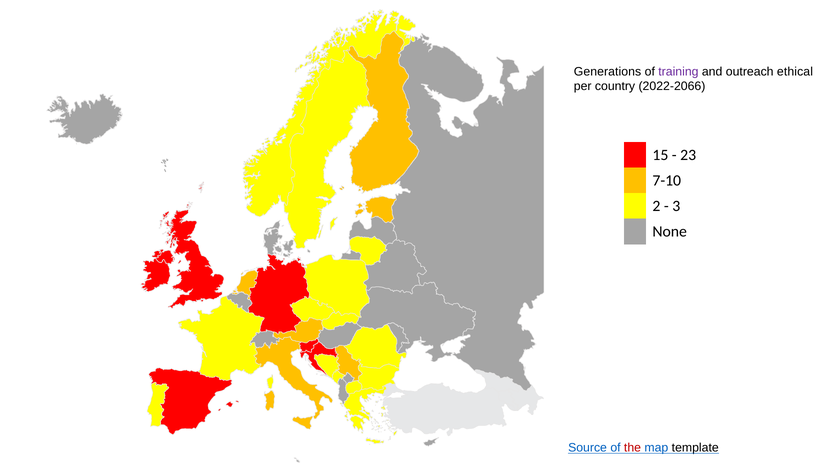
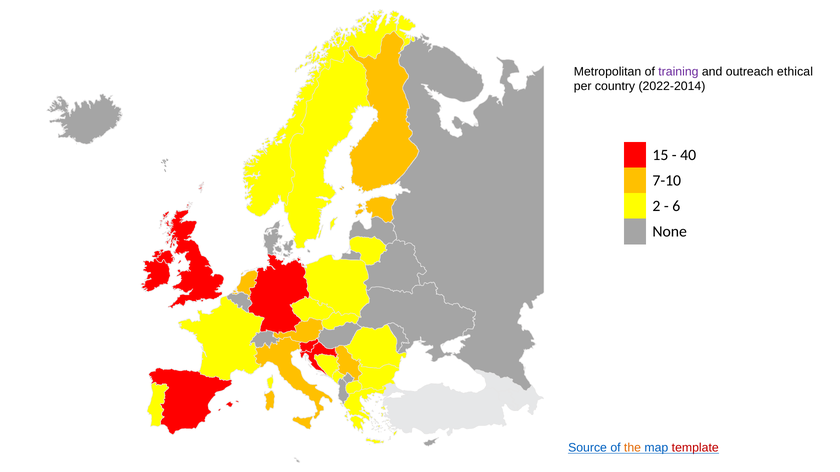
Generations: Generations -> Metropolitan
2022-2066: 2022-2066 -> 2022-2014
23: 23 -> 40
3: 3 -> 6
the colour: red -> orange
template colour: black -> red
